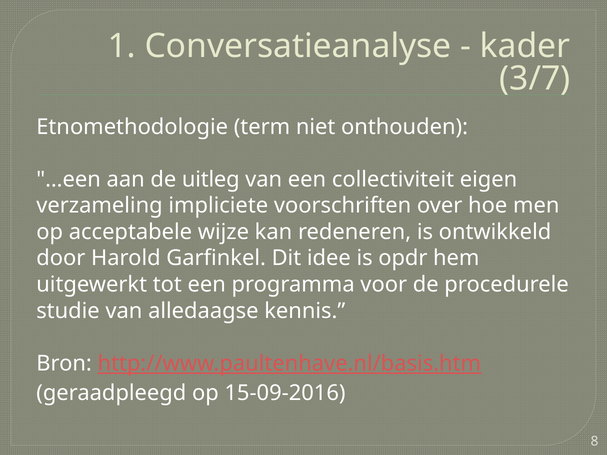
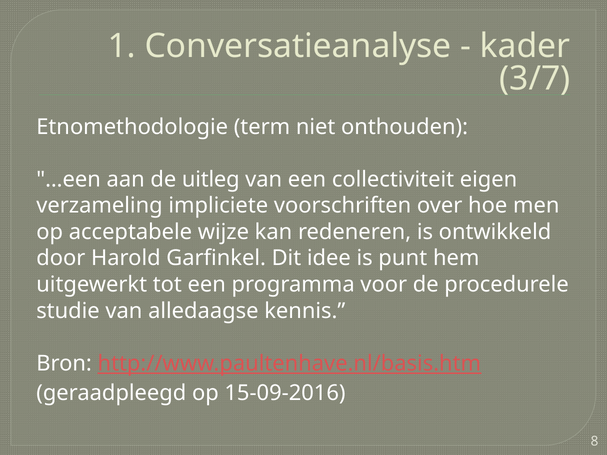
opdr: opdr -> punt
